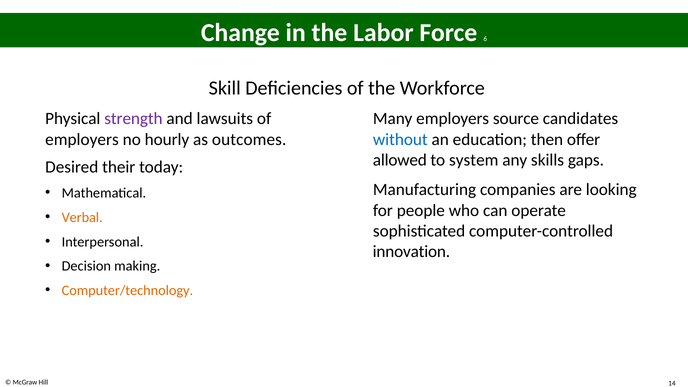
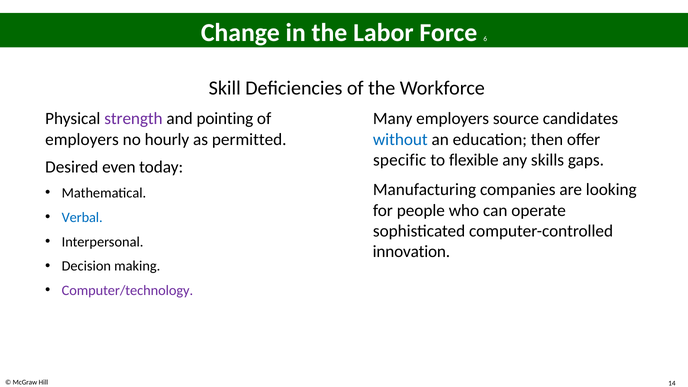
lawsuits: lawsuits -> pointing
outcomes: outcomes -> permitted
allowed: allowed -> specific
system: system -> flexible
their: their -> even
Verbal colour: orange -> blue
Computer/technology colour: orange -> purple
